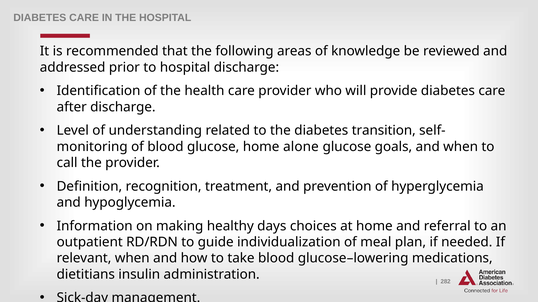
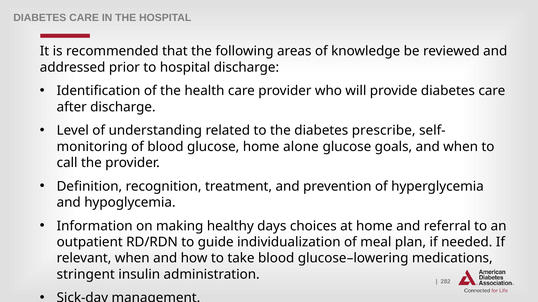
transition: transition -> prescribe
dietitians: dietitians -> stringent
